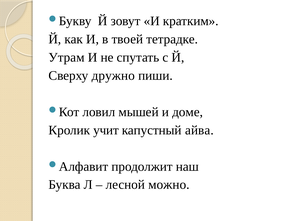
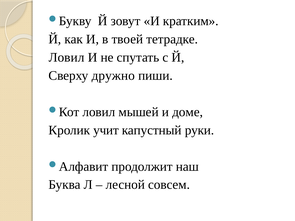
Утрам at (67, 57): Утрам -> Ловил
айва: айва -> руки
можно: можно -> совсем
